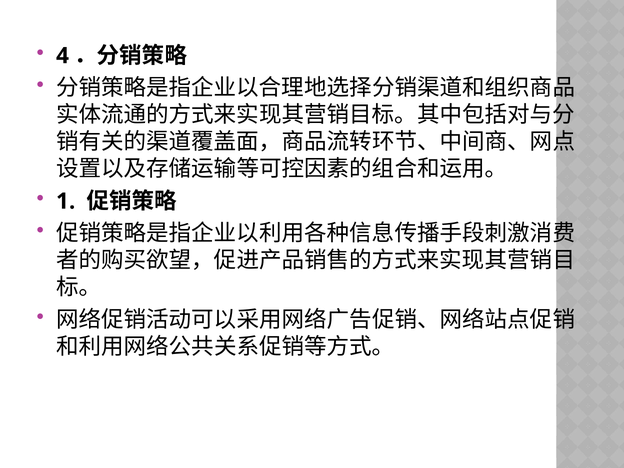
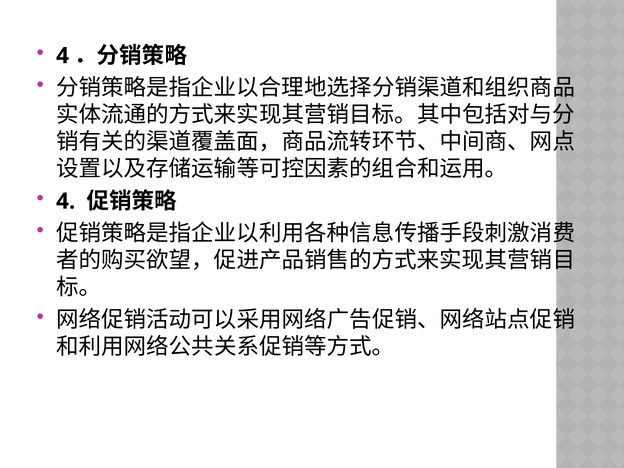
1 at (66, 201): 1 -> 4
